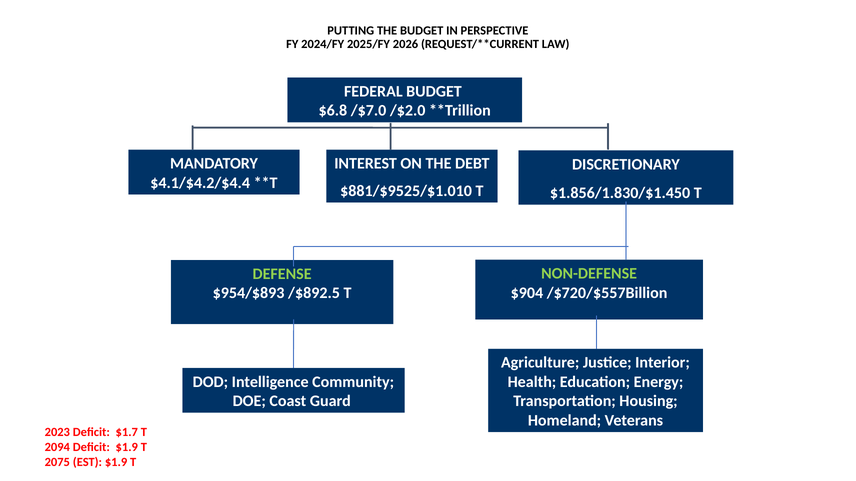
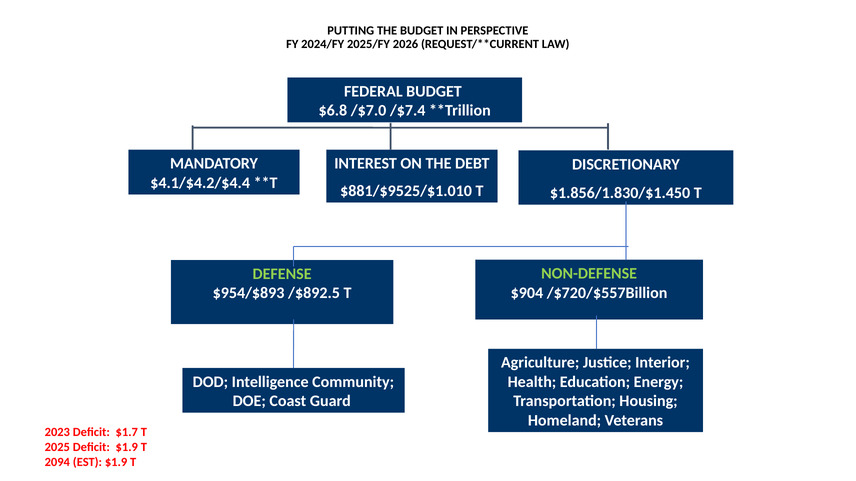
/$2.0: /$2.0 -> /$7.4
2094: 2094 -> 2025
2075: 2075 -> 2094
